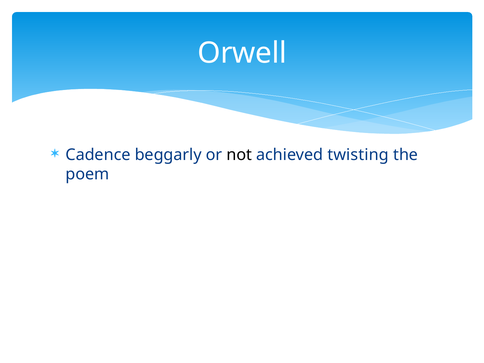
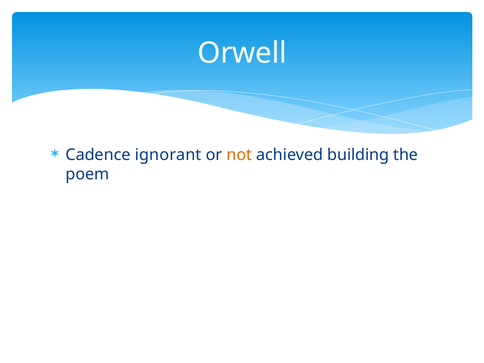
beggarly: beggarly -> ignorant
not colour: black -> orange
twisting: twisting -> building
